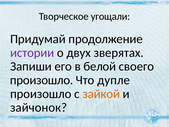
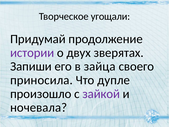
белой: белой -> зайца
произошло at (42, 80): произошло -> приносила
зайкой colour: orange -> purple
зайчонок: зайчонок -> ночевала
